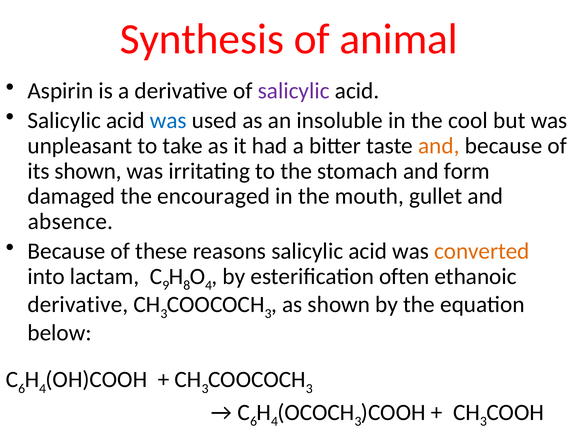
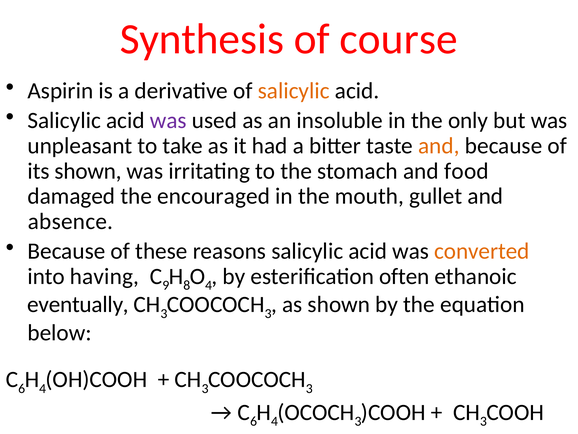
animal: animal -> course
salicylic at (294, 91) colour: purple -> orange
was at (168, 121) colour: blue -> purple
cool: cool -> only
form: form -> food
lactam: lactam -> having
derivative at (78, 304): derivative -> eventually
